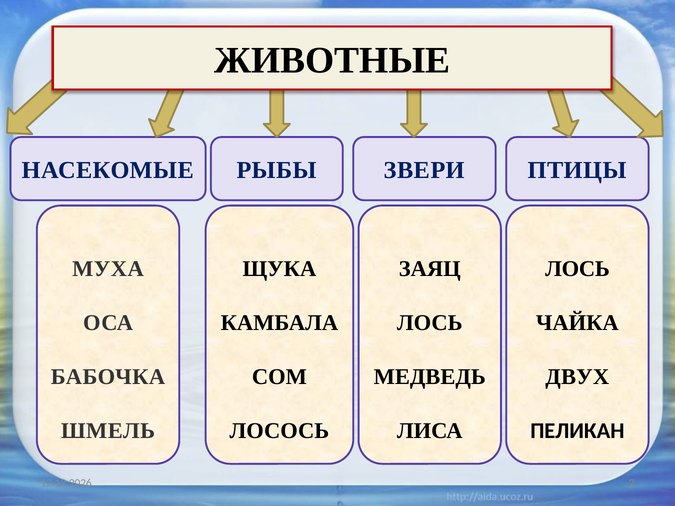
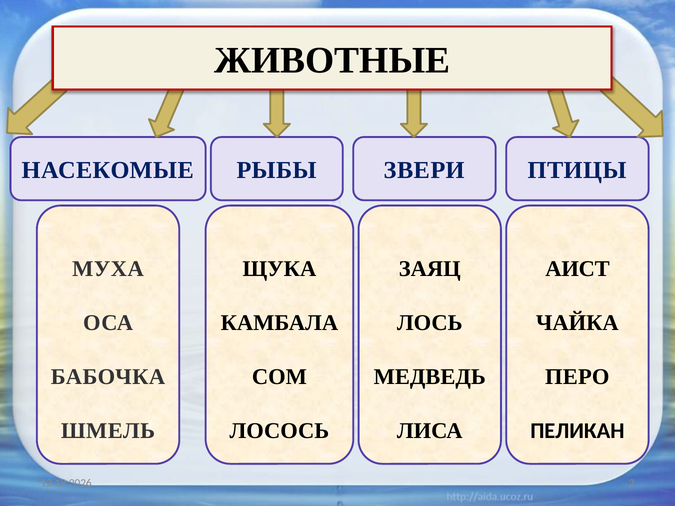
ЛОСЬ at (578, 269): ЛОСЬ -> АИСТ
ДВУХ: ДВУХ -> ПЕРО
